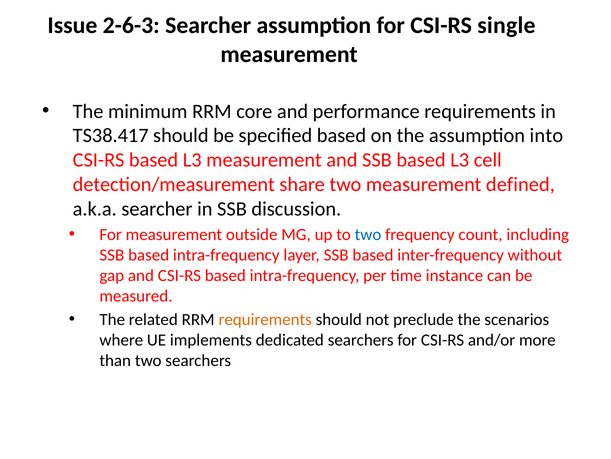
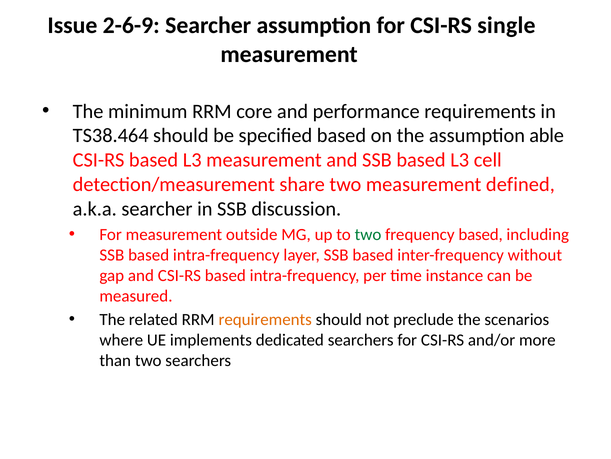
2-6-3: 2-6-3 -> 2-6-9
TS38.417: TS38.417 -> TS38.464
into: into -> able
two at (368, 234) colour: blue -> green
frequency count: count -> based
